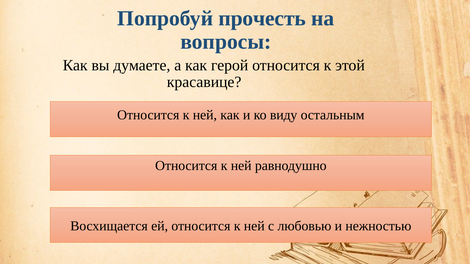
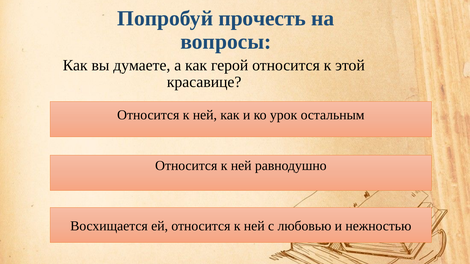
виду: виду -> урок
